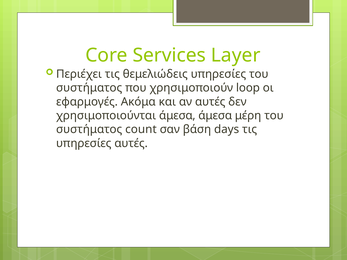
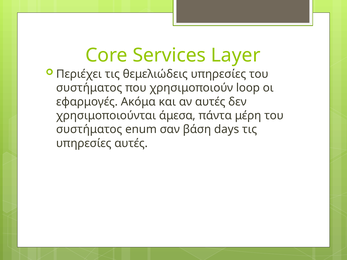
άμεσα άμεσα: άμεσα -> πάντα
count: count -> enum
